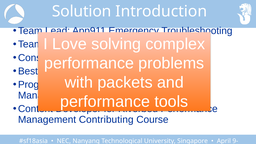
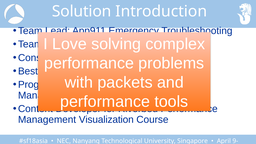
Contributing: Contributing -> Visualization
